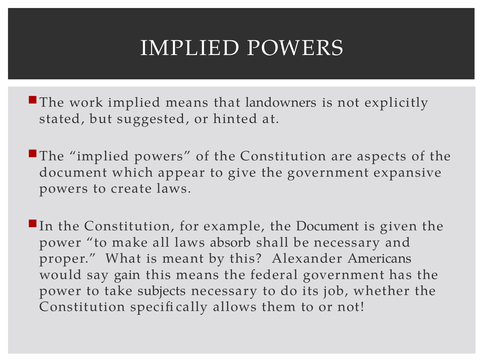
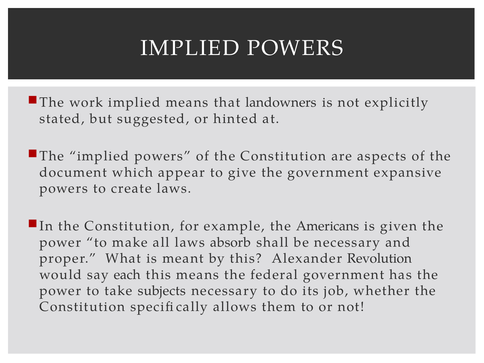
example the Document: Document -> Americans
Americans: Americans -> Revolution
gain: gain -> each
